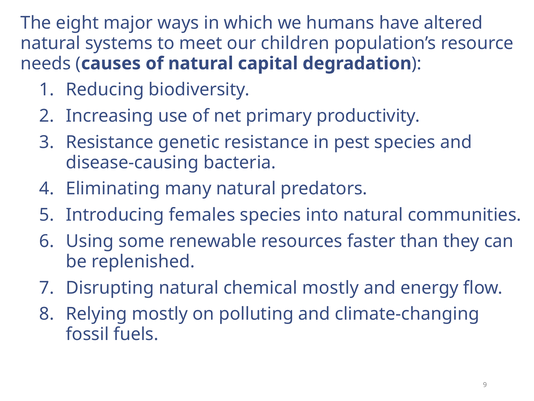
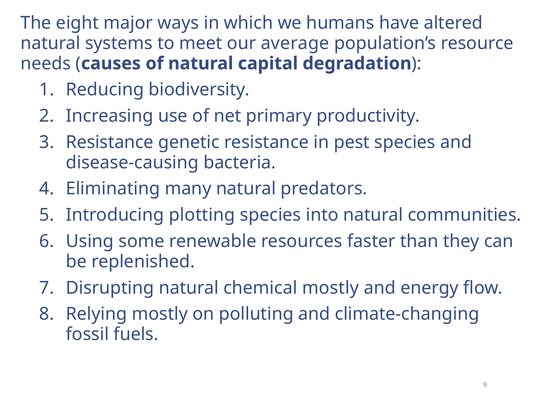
children: children -> average
females: females -> plotting
